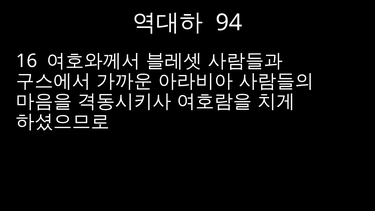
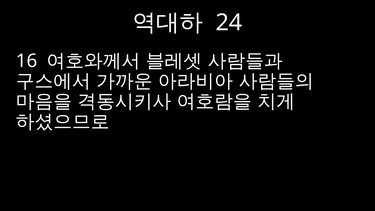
94: 94 -> 24
